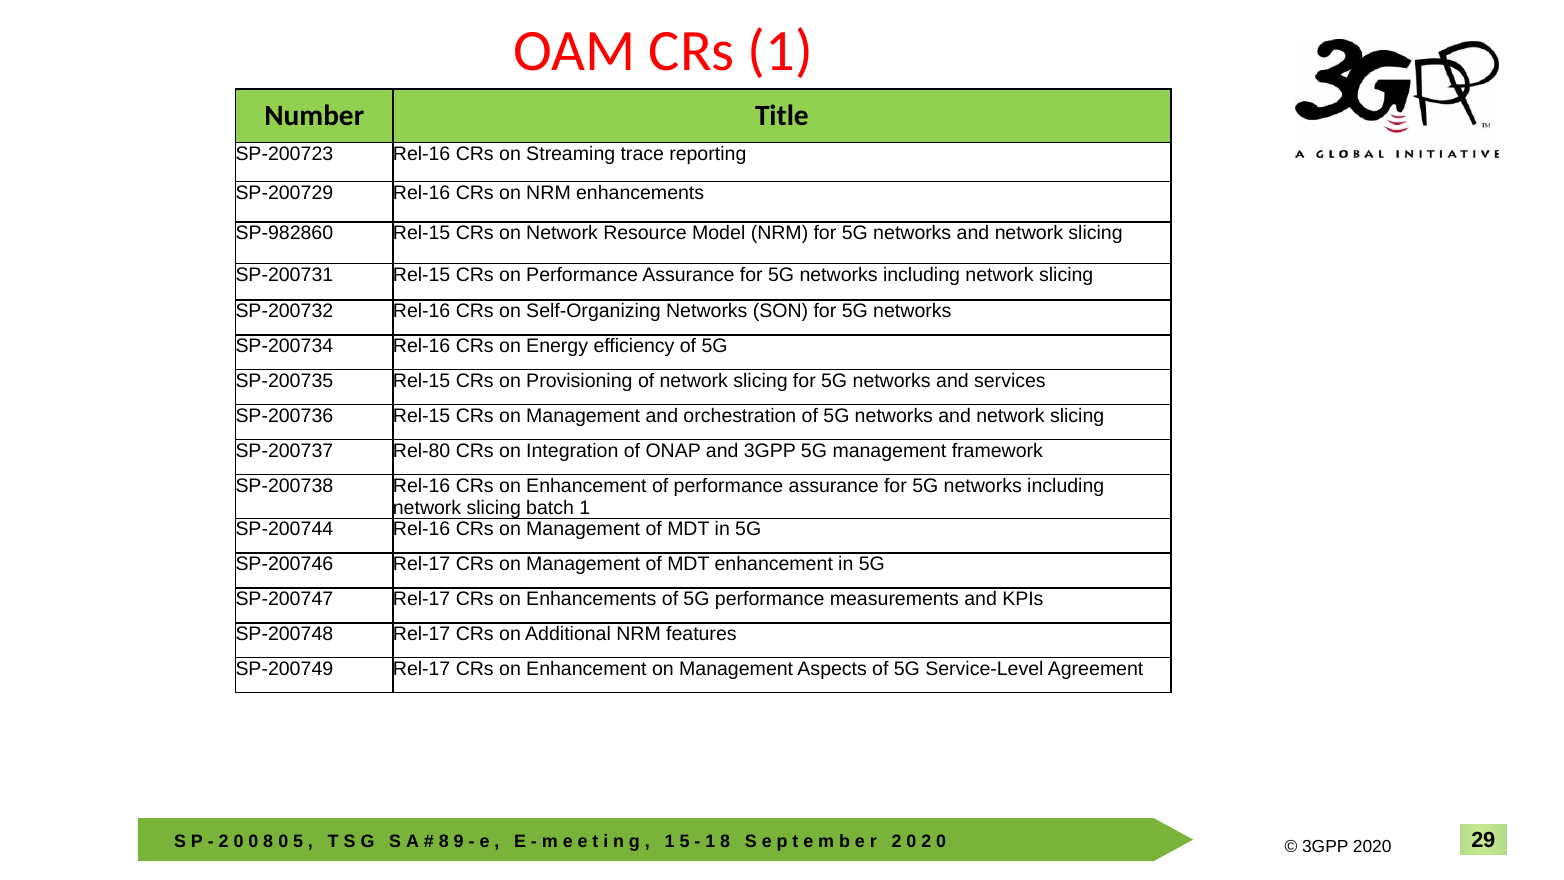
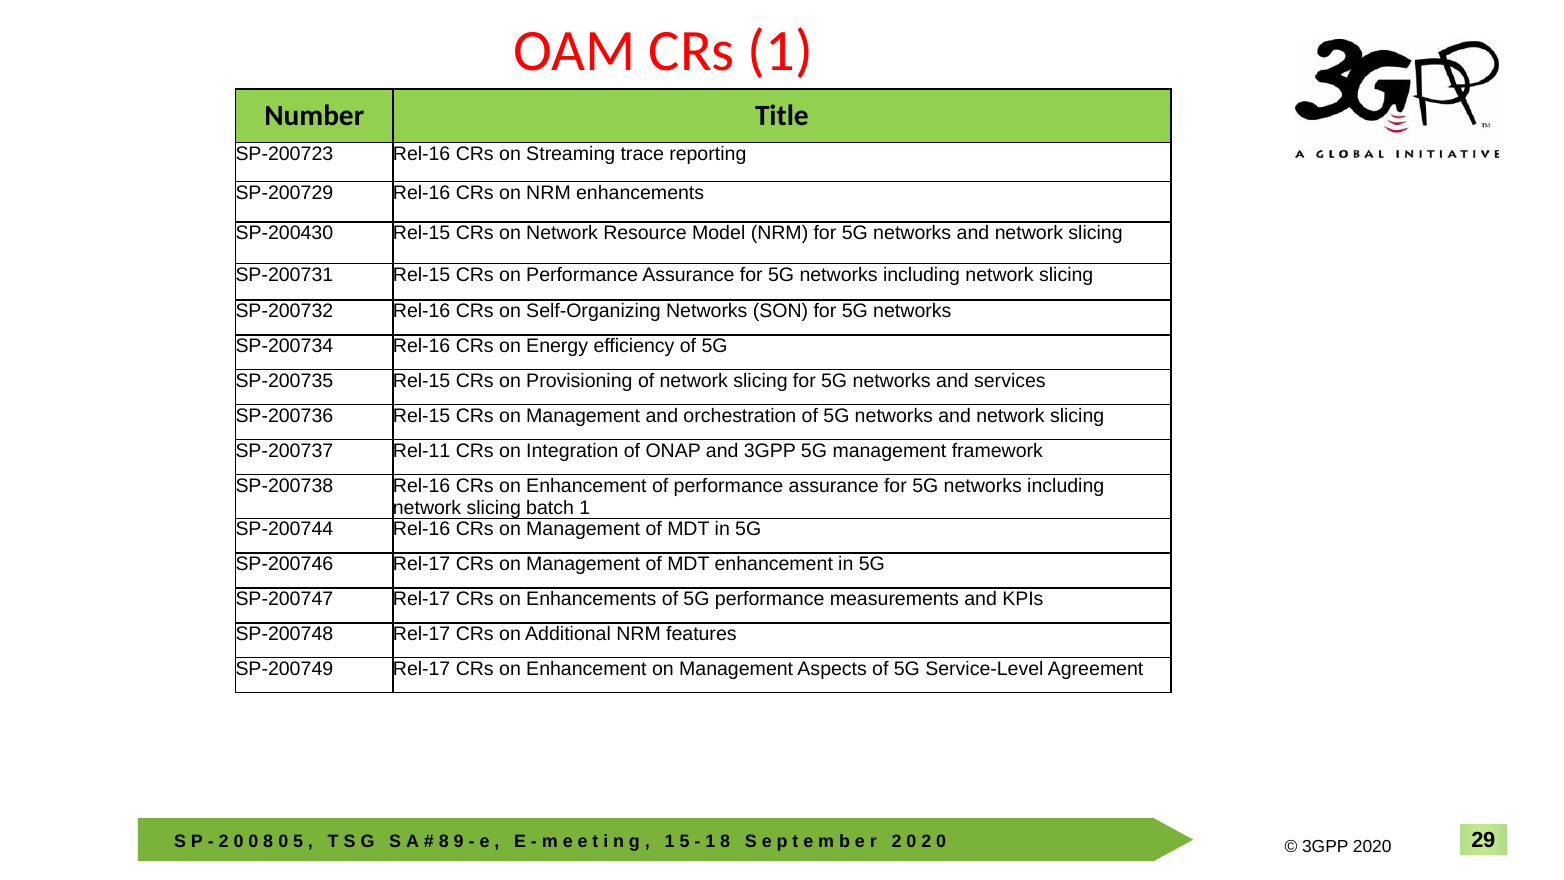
SP-982860: SP-982860 -> SP-200430
Rel-80: Rel-80 -> Rel-11
